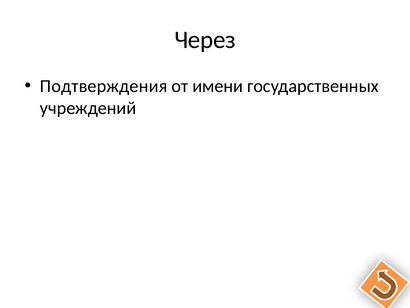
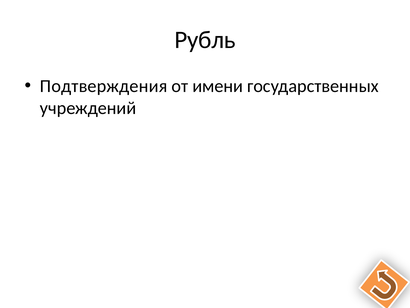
Через: Через -> Рубль
